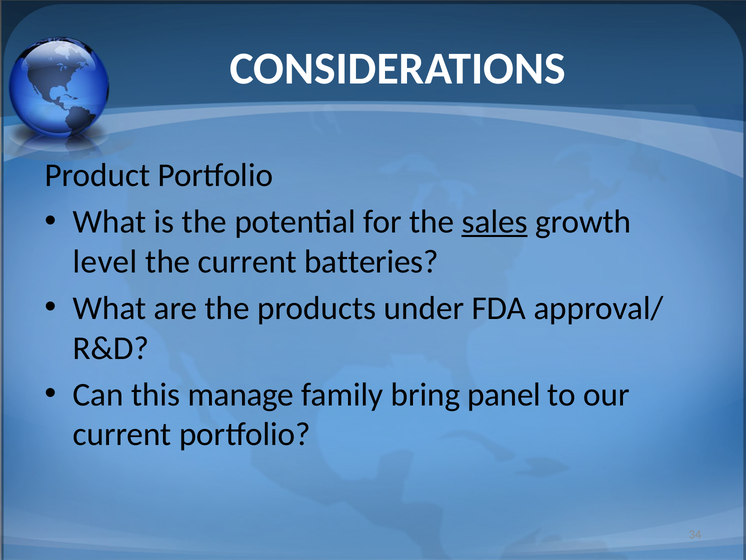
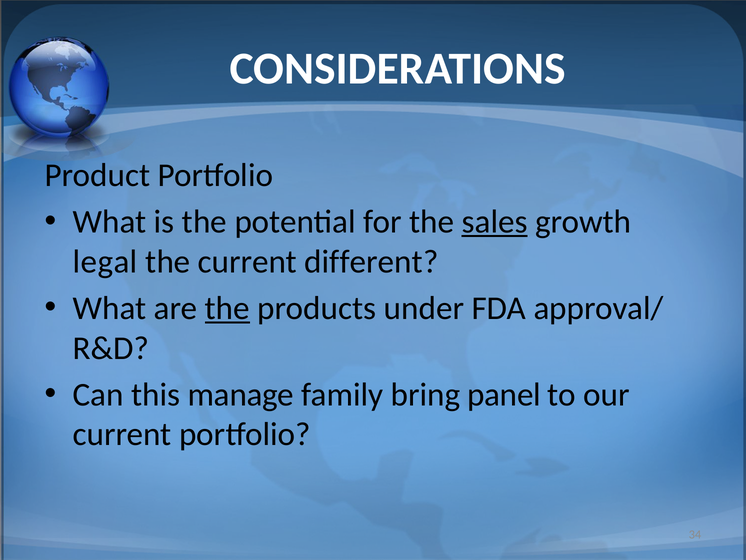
level: level -> legal
batteries: batteries -> different
the at (227, 308) underline: none -> present
